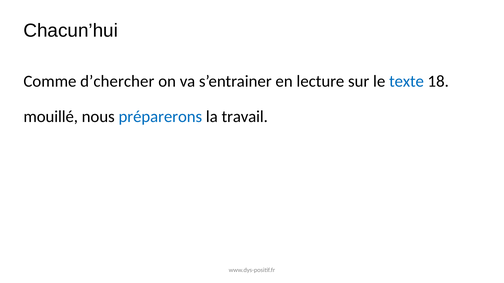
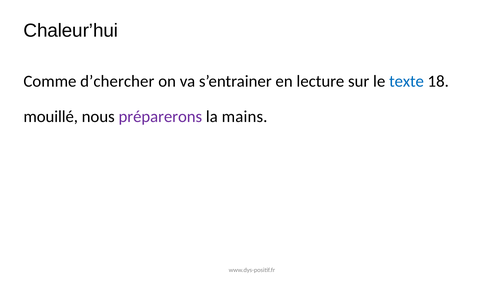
Chacun’hui: Chacun’hui -> Chaleur’hui
préparerons colour: blue -> purple
travail: travail -> mains
